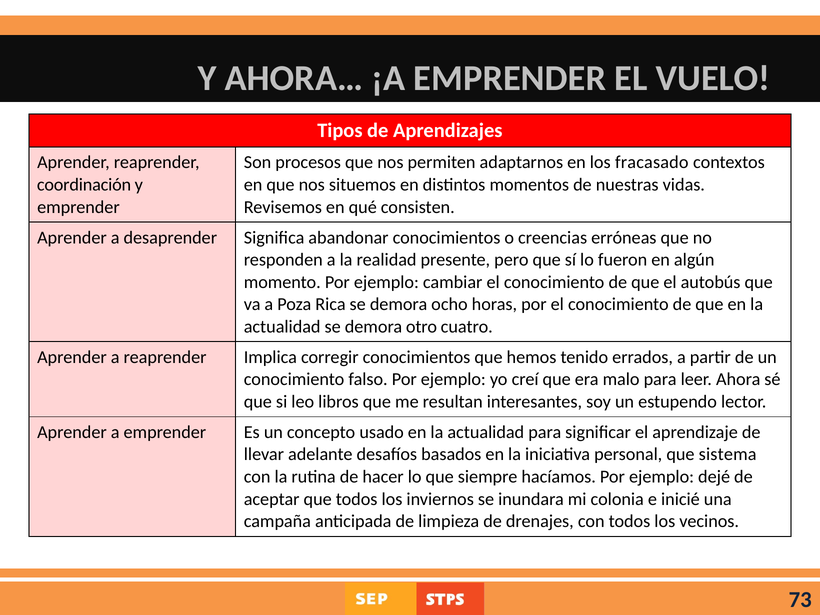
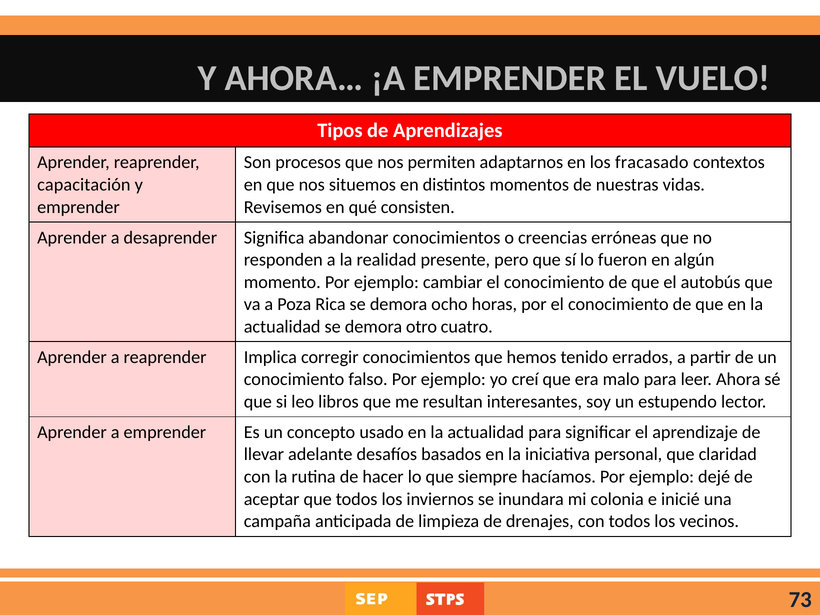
coordinación: coordinación -> capacitación
sistema: sistema -> claridad
